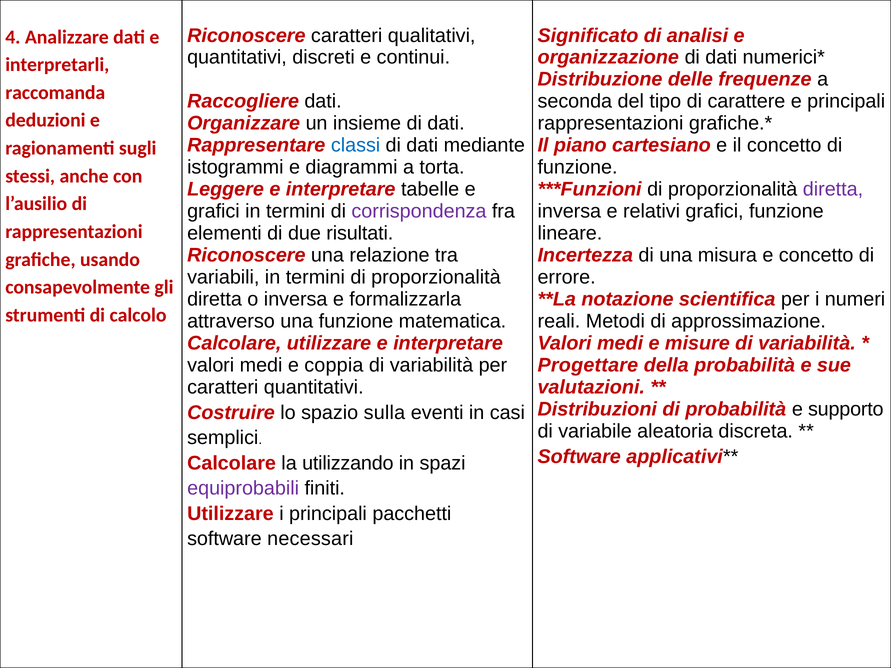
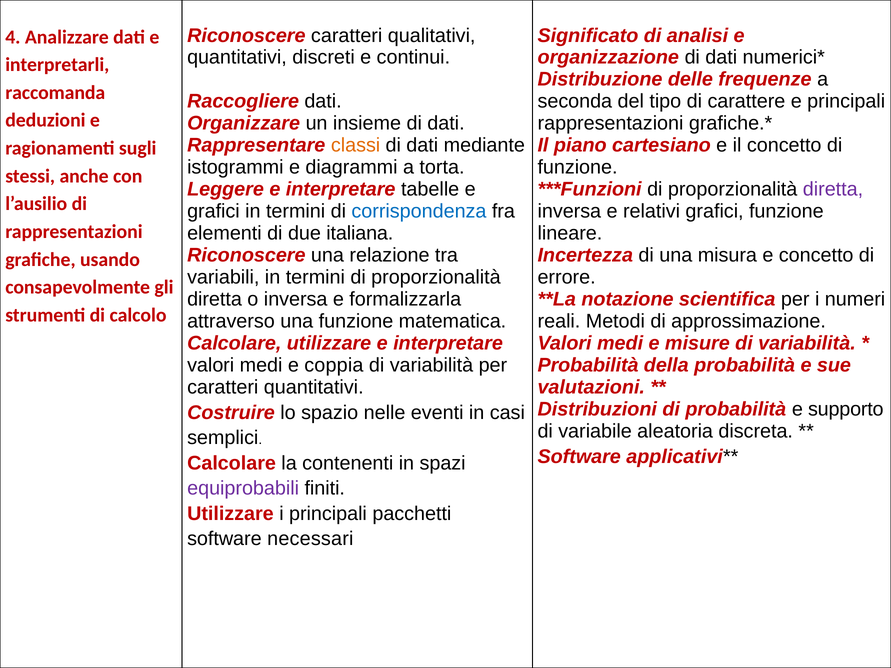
classi colour: blue -> orange
corrispondenza colour: purple -> blue
risultati: risultati -> italiana
Progettare at (588, 365): Progettare -> Probabilità
sulla: sulla -> nelle
utilizzando: utilizzando -> contenenti
